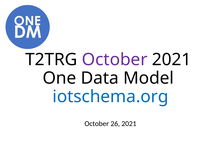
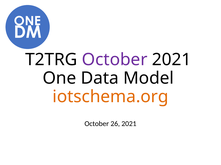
iotschema.org colour: blue -> orange
